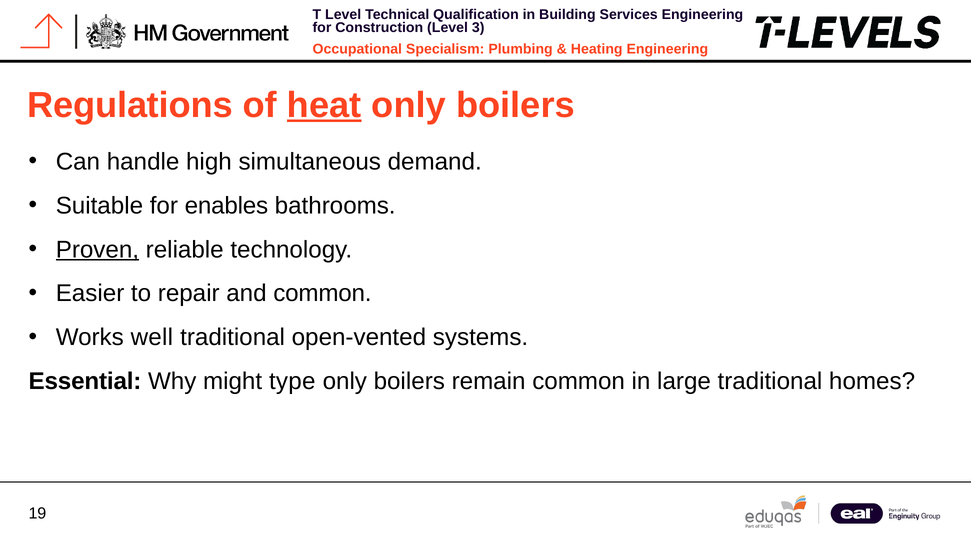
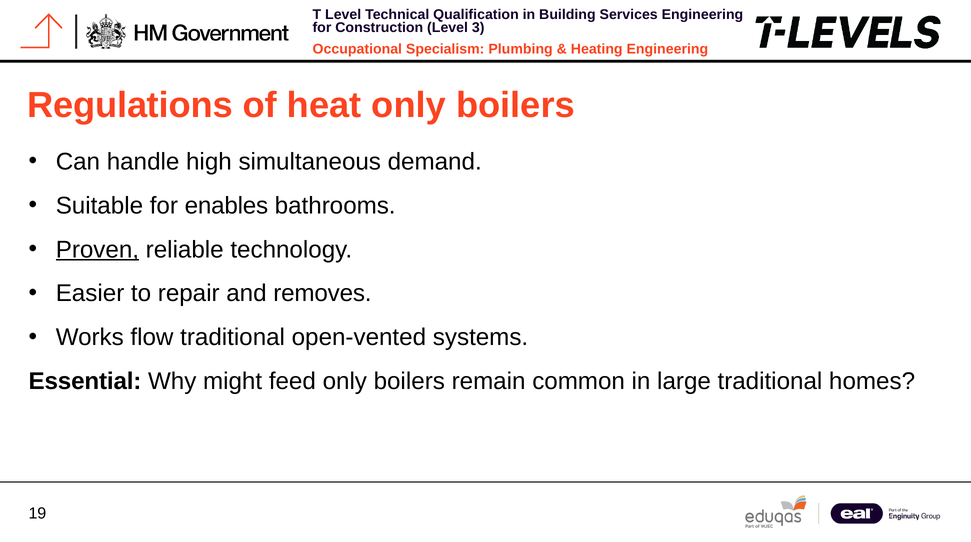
heat underline: present -> none
and common: common -> removes
well: well -> flow
type: type -> feed
